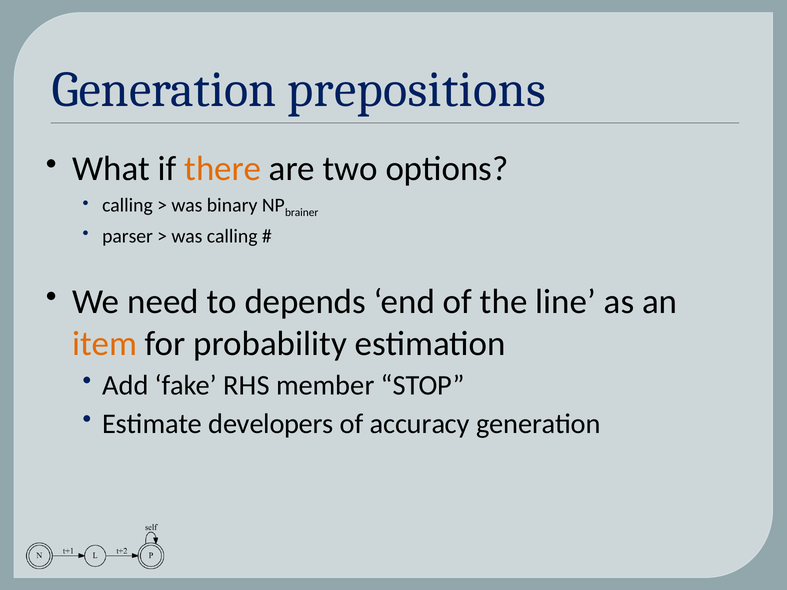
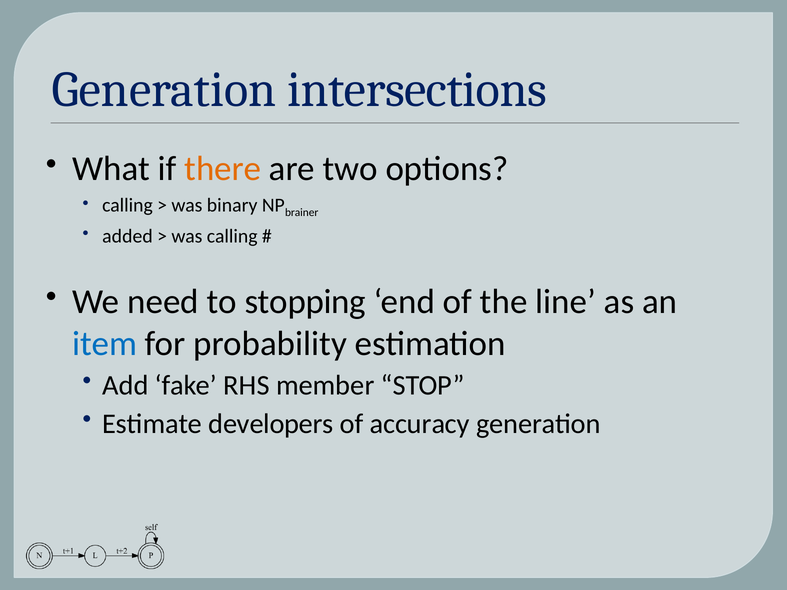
prepositions: prepositions -> intersections
parser: parser -> added
depends: depends -> stopping
item colour: orange -> blue
